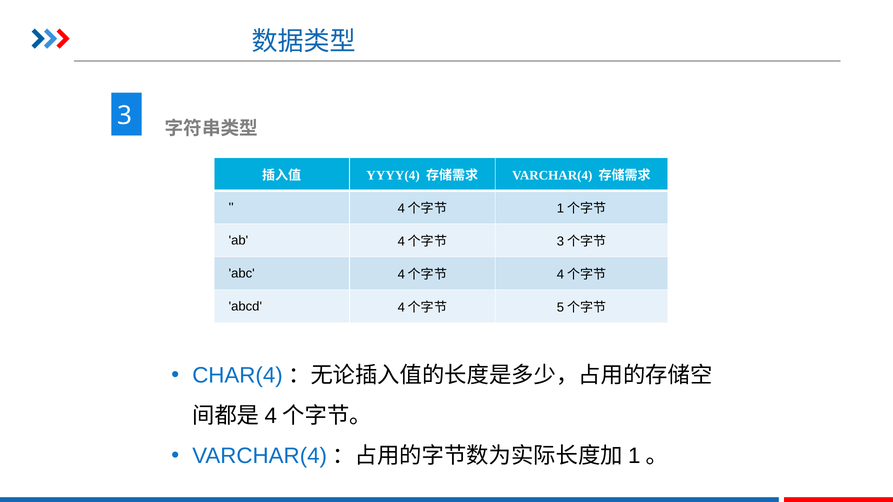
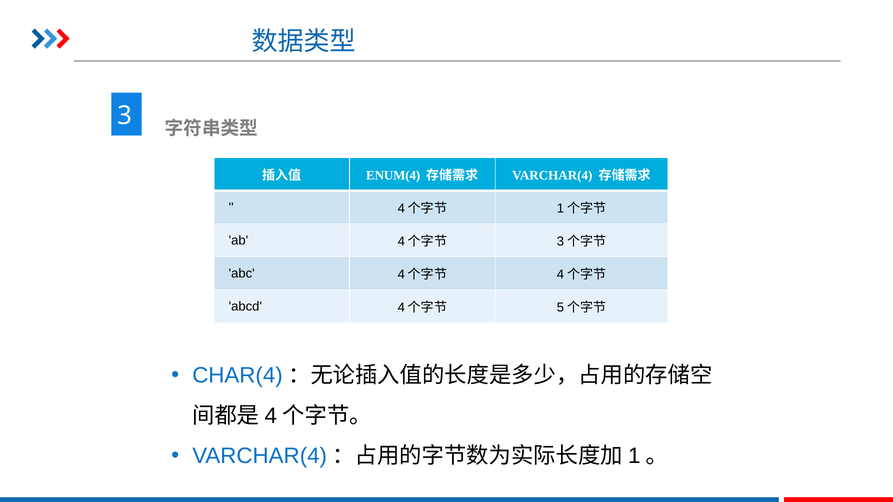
YYYY(4: YYYY(4 -> ENUM(4
